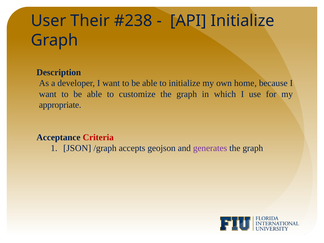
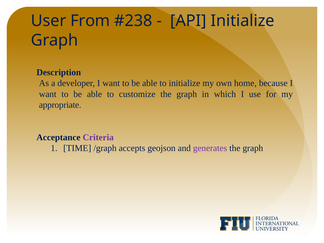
Their: Their -> From
Criteria colour: red -> purple
JSON: JSON -> TIME
